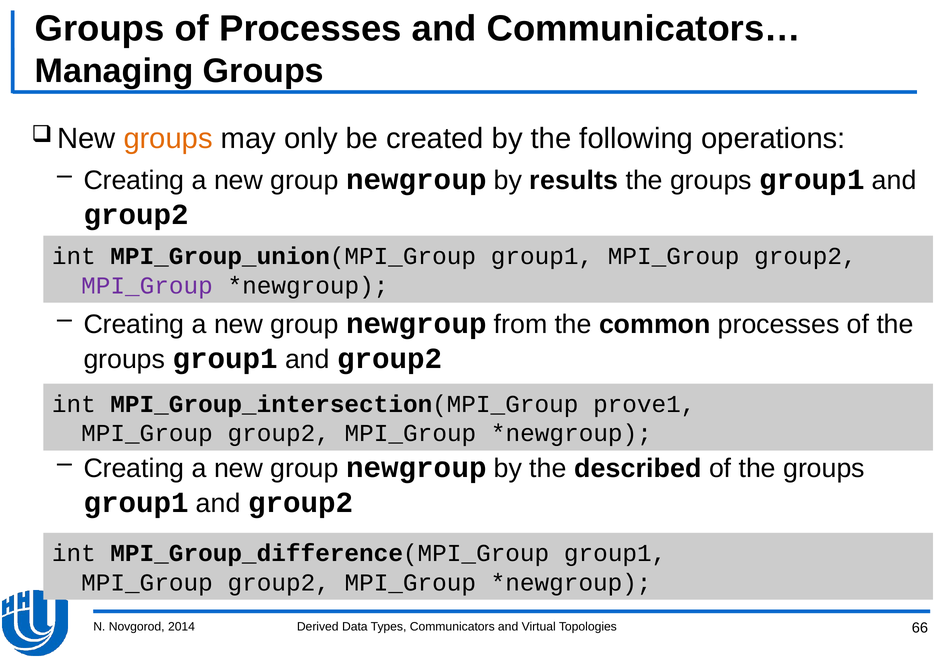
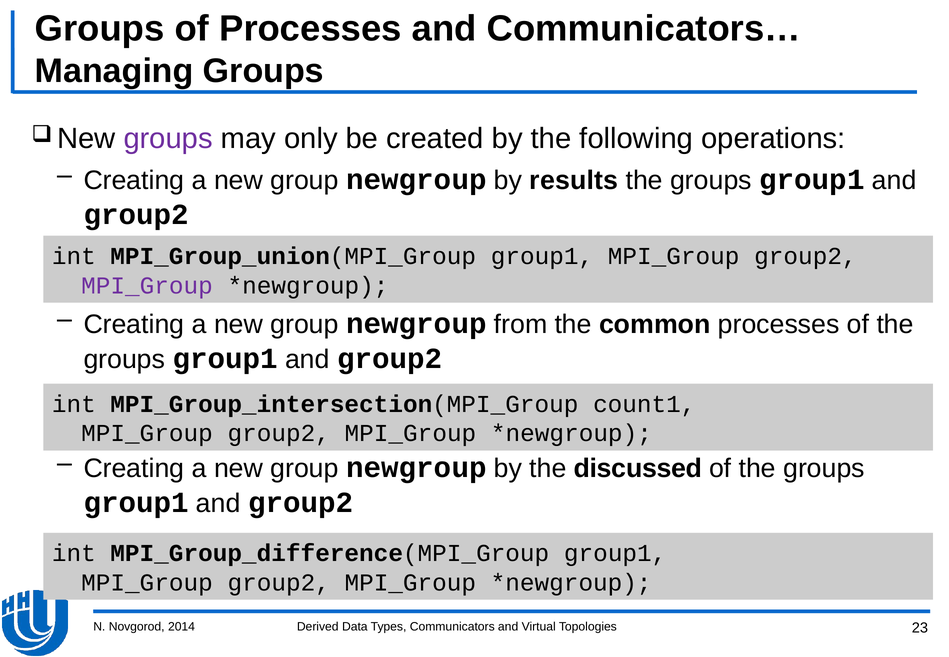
groups at (168, 139) colour: orange -> purple
prove1: prove1 -> count1
described: described -> discussed
66: 66 -> 23
